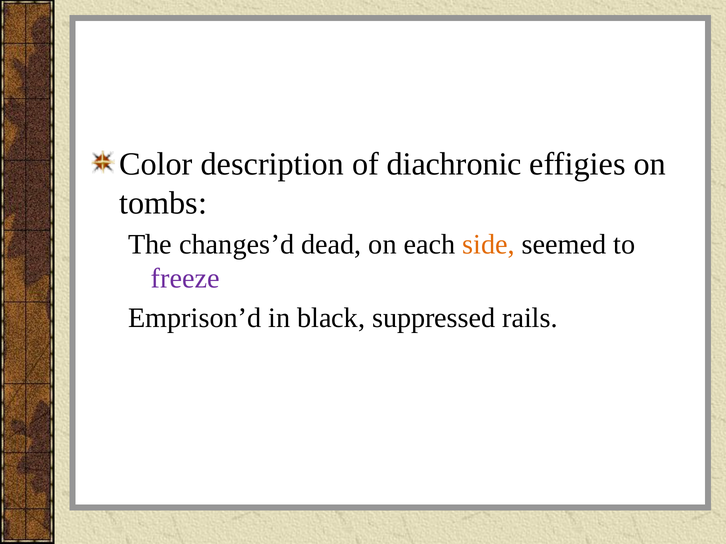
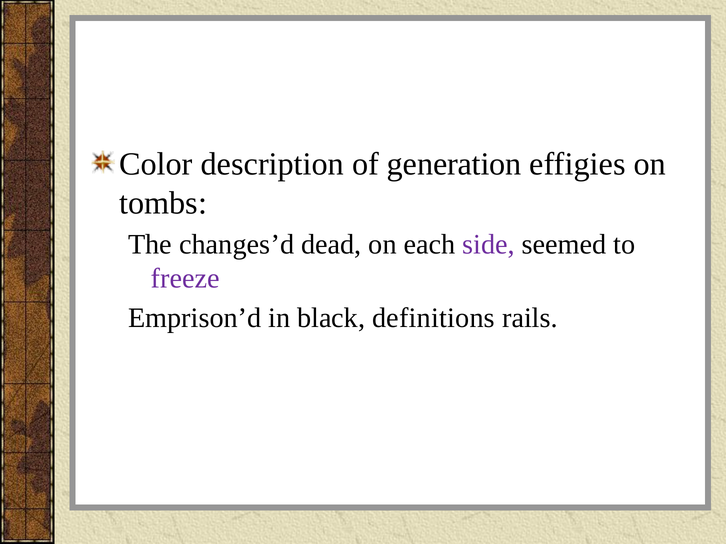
diachronic: diachronic -> generation
side colour: orange -> purple
suppressed: suppressed -> definitions
